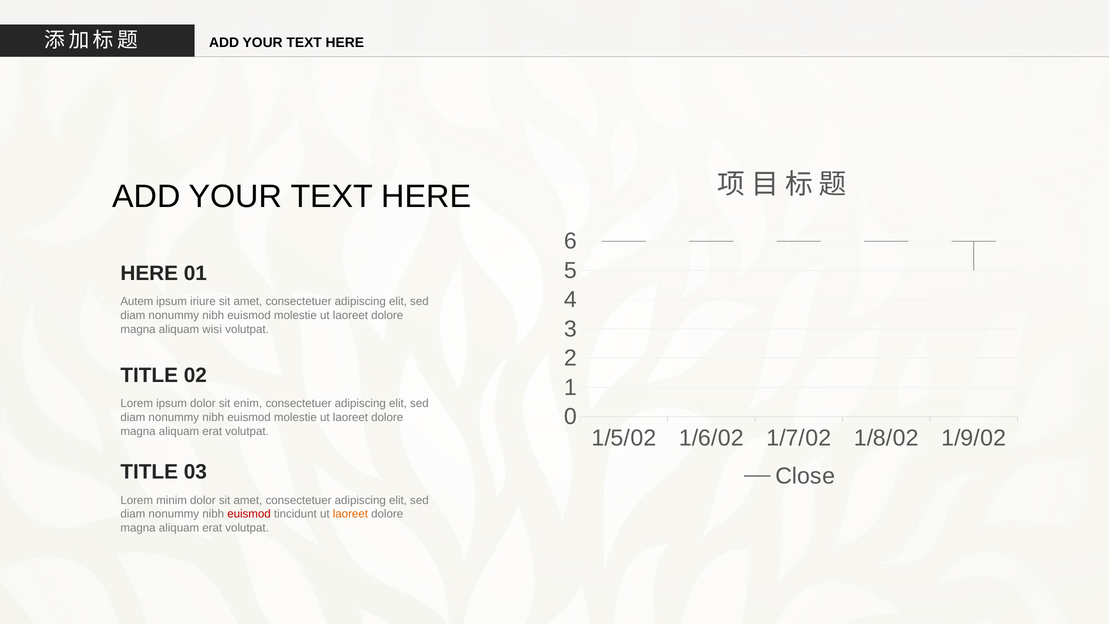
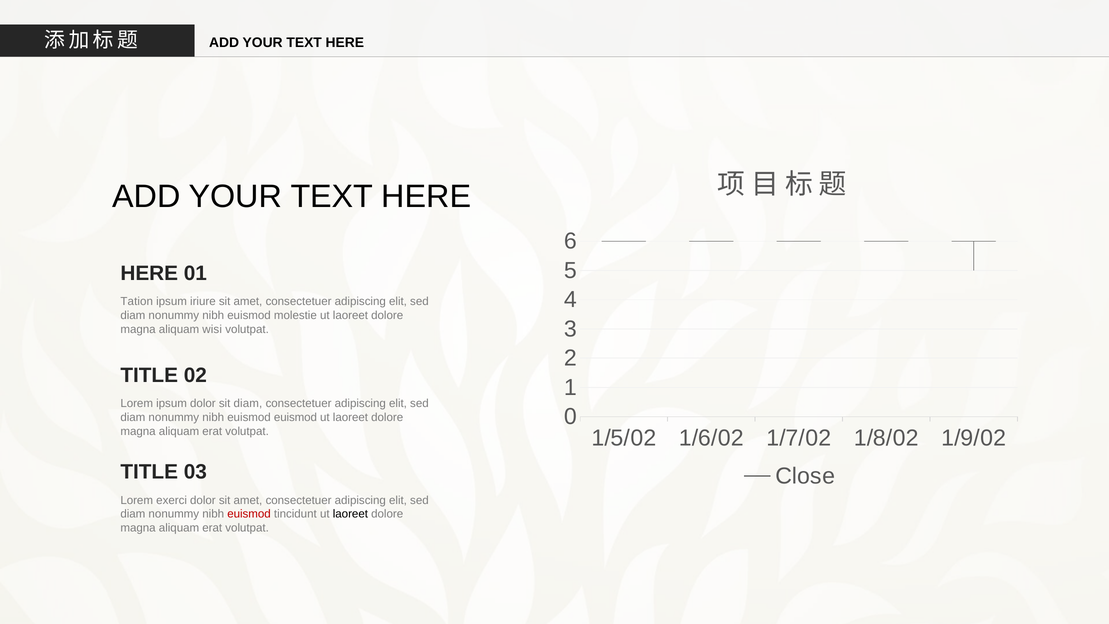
Autem: Autem -> Tation
sit enim: enim -> diam
molestie at (295, 417): molestie -> euismod
minim: minim -> exerci
laoreet at (350, 514) colour: orange -> black
